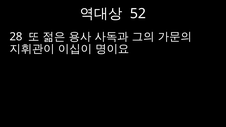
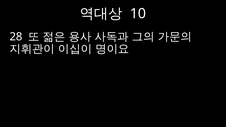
52: 52 -> 10
